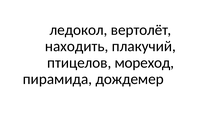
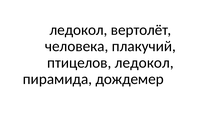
находить: находить -> человека
птицелов мореход: мореход -> ледокол
